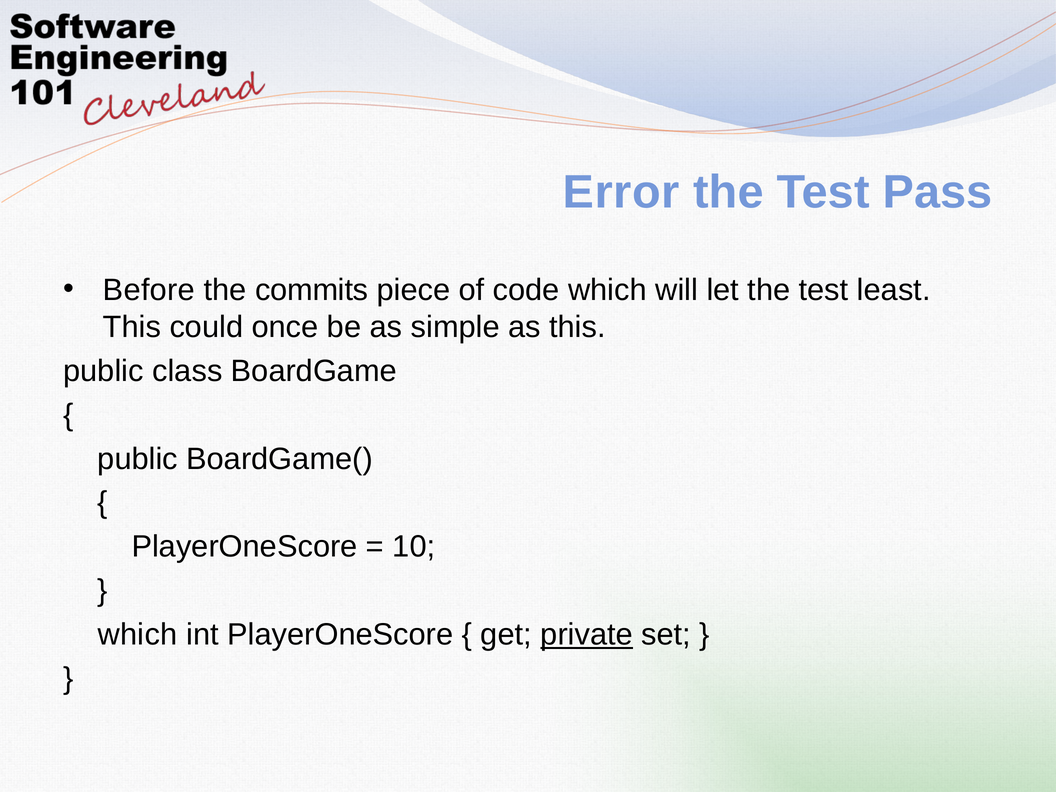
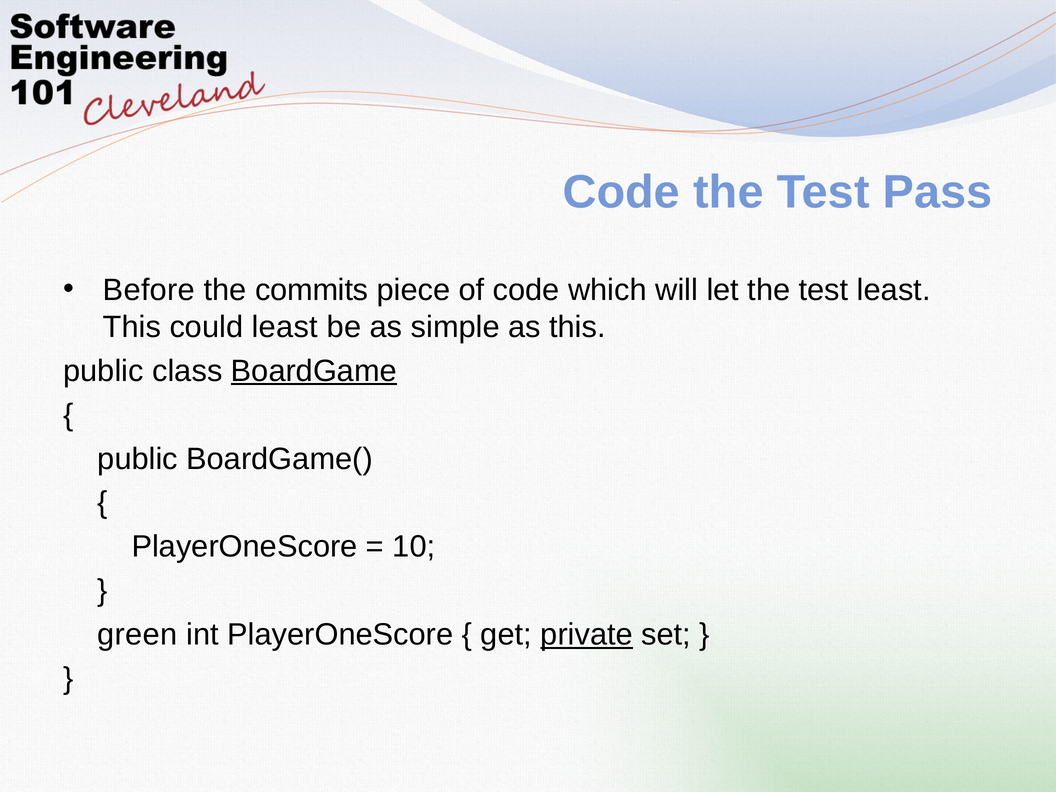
Error at (621, 192): Error -> Code
could once: once -> least
BoardGame underline: none -> present
which at (137, 635): which -> green
